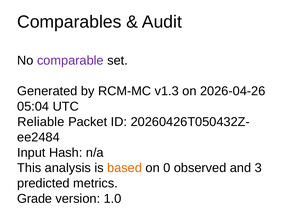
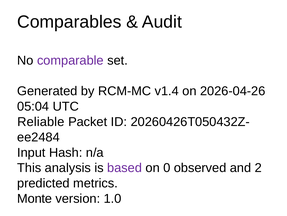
v1.3: v1.3 -> v1.4
based colour: orange -> purple
3: 3 -> 2
Grade: Grade -> Monte
